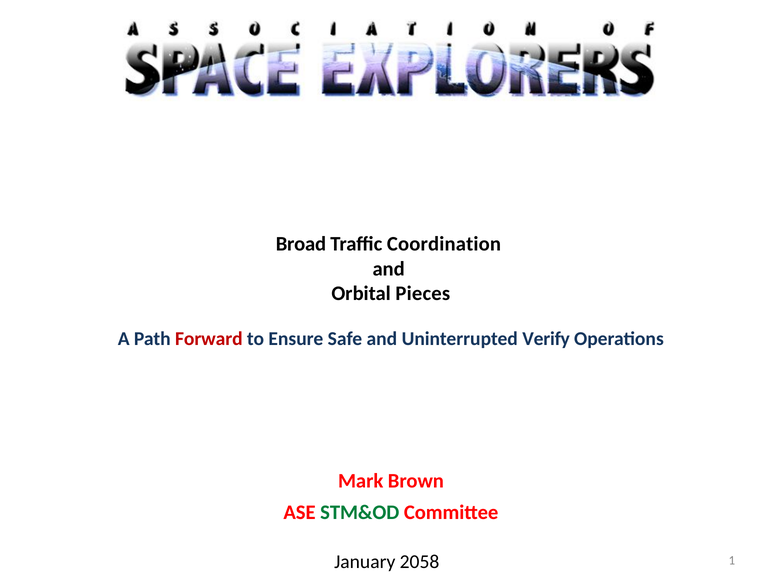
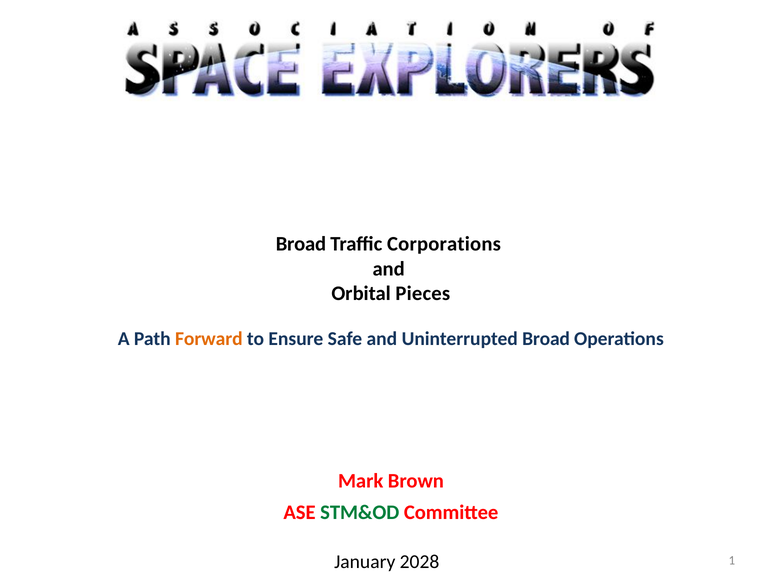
Coordination: Coordination -> Corporations
Forward colour: red -> orange
Uninterrupted Verify: Verify -> Broad
2058: 2058 -> 2028
